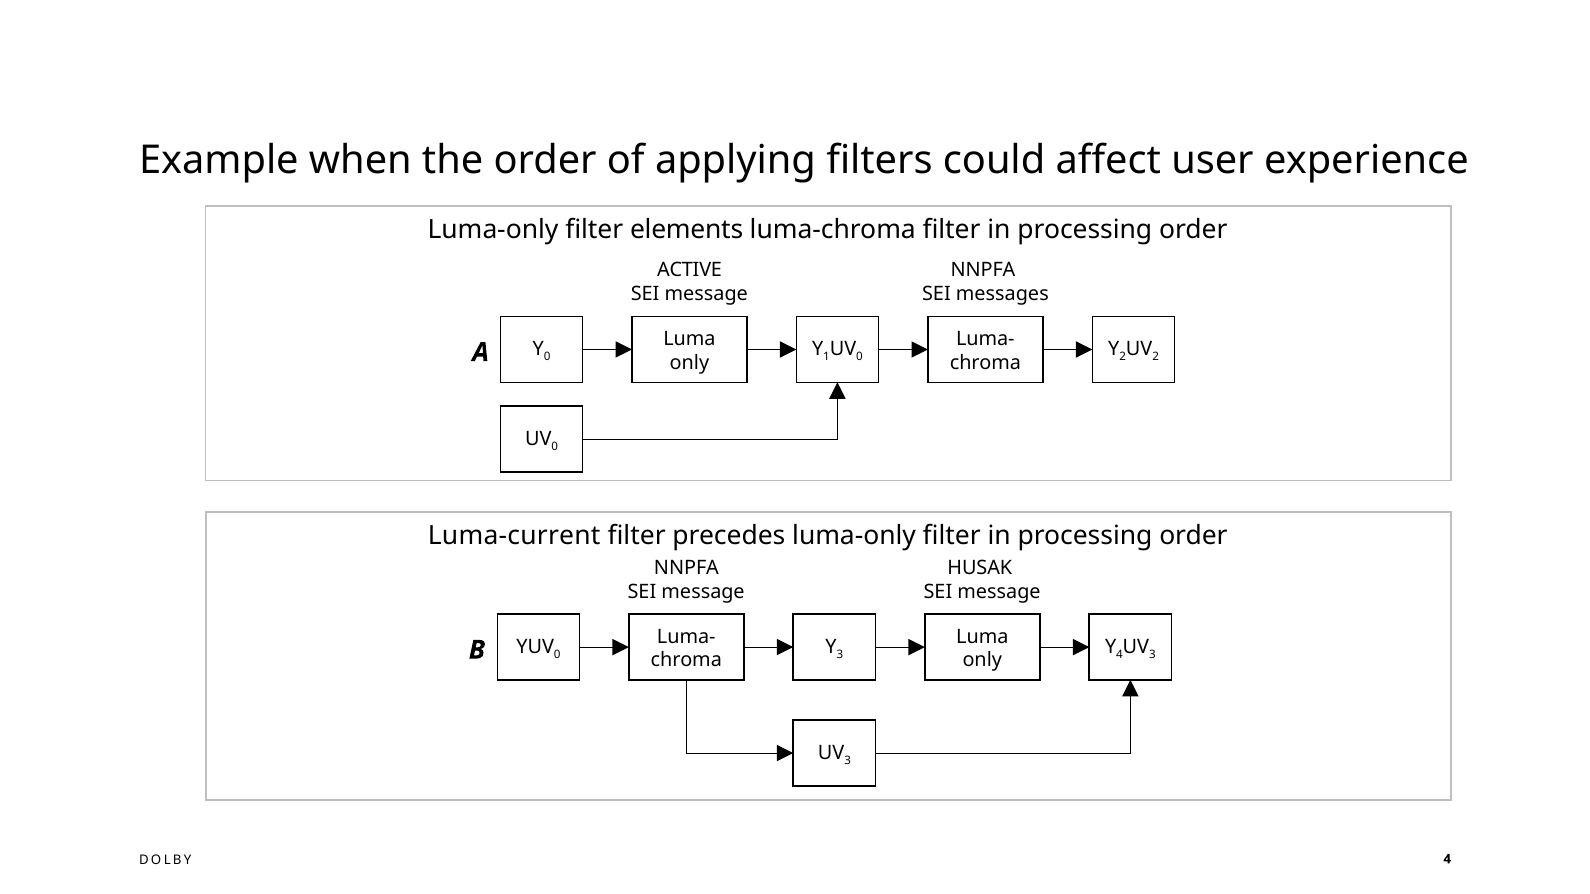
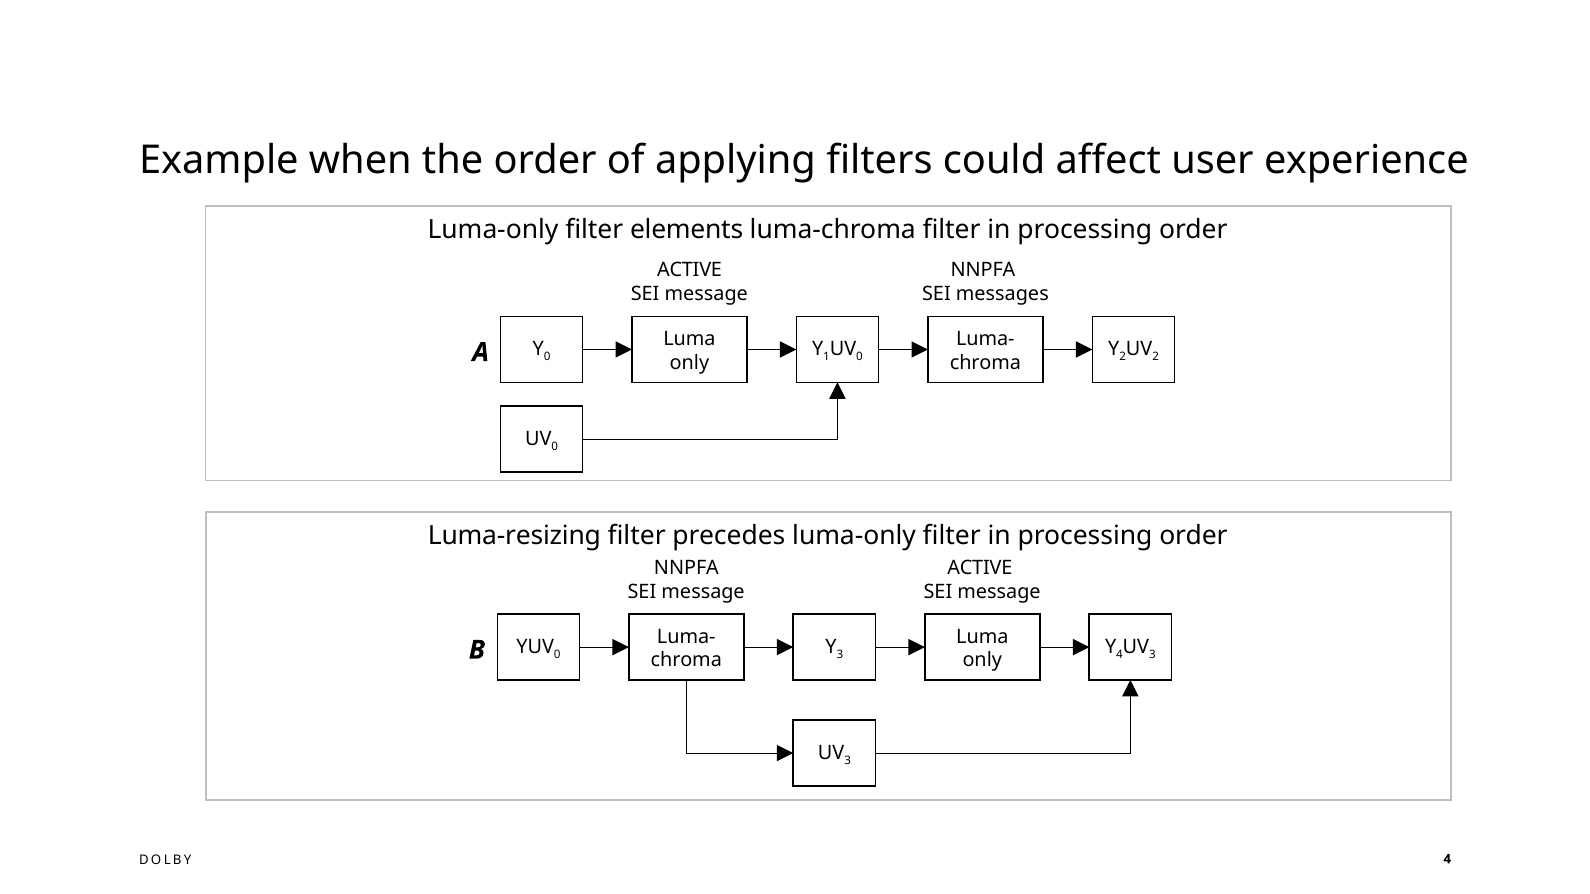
Luma-current: Luma-current -> Luma-resizing
HUSAK at (980, 568): HUSAK -> ACTIVE
